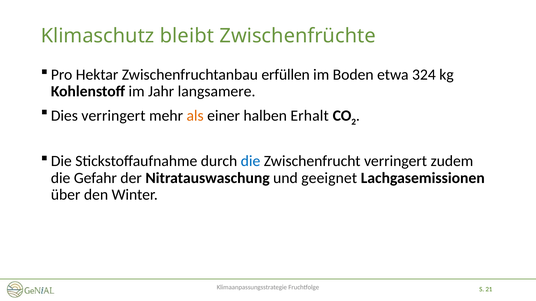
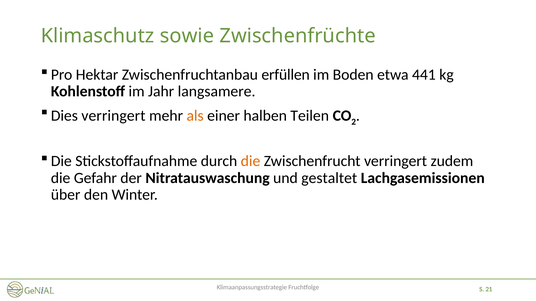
bleibt: bleibt -> sowie
324: 324 -> 441
Erhalt: Erhalt -> Teilen
die at (251, 161) colour: blue -> orange
geeignet: geeignet -> gestaltet
